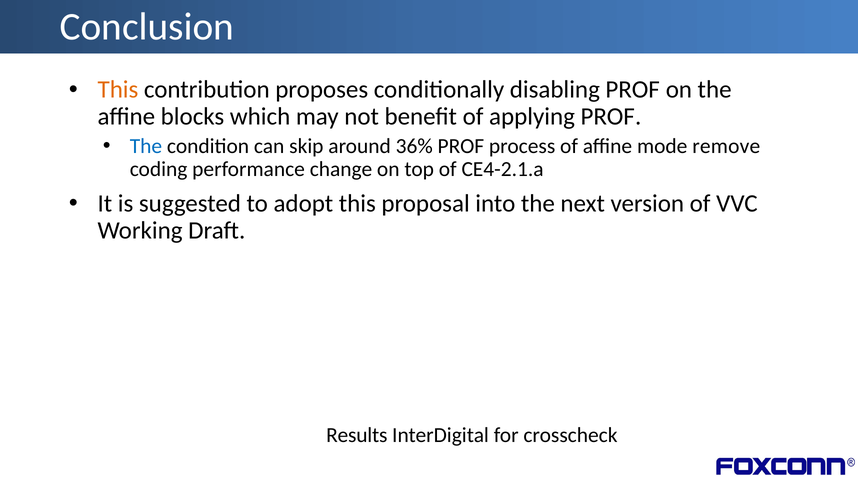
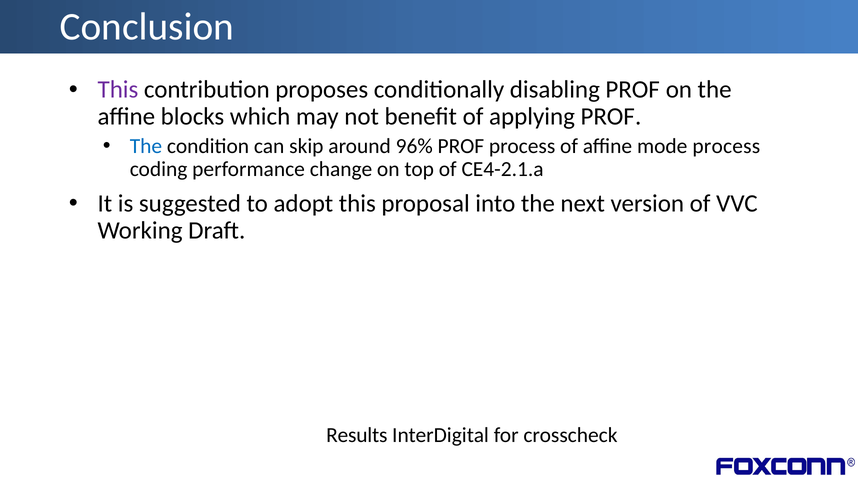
This at (118, 90) colour: orange -> purple
36%: 36% -> 96%
mode remove: remove -> process
